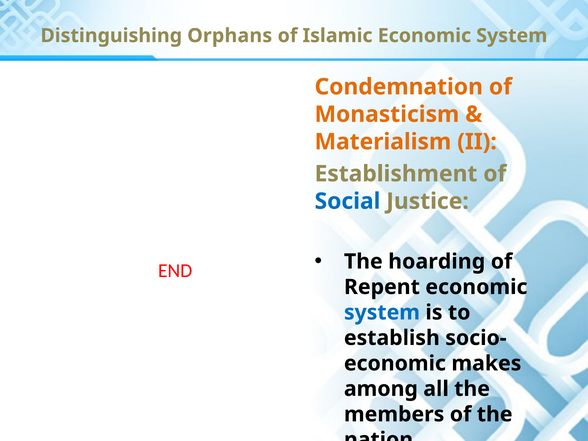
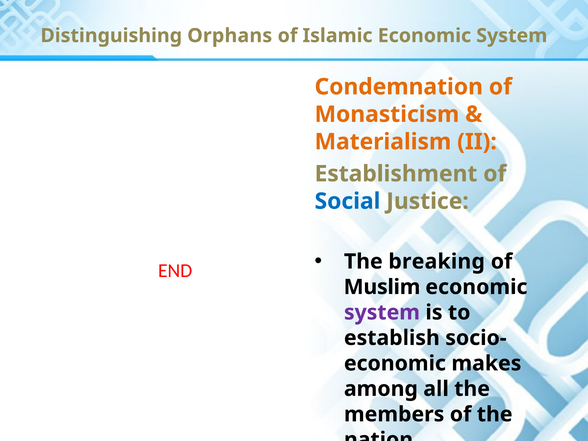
hoarding: hoarding -> breaking
Repent: Repent -> Muslim
system at (382, 312) colour: blue -> purple
